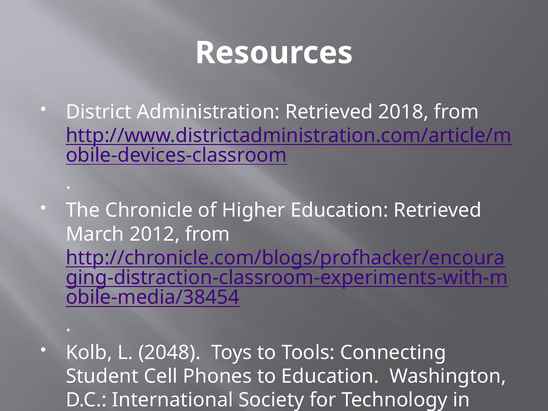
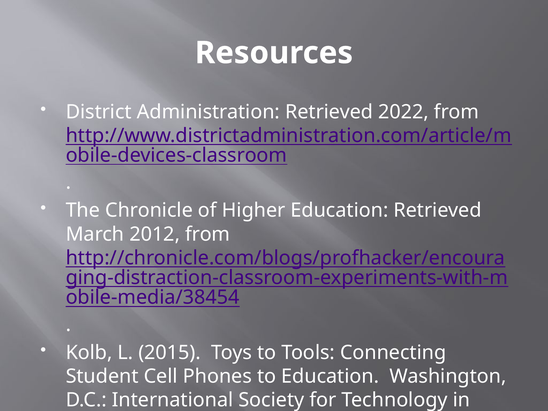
2018: 2018 -> 2022
2048: 2048 -> 2015
